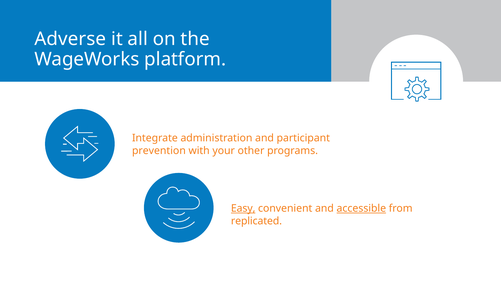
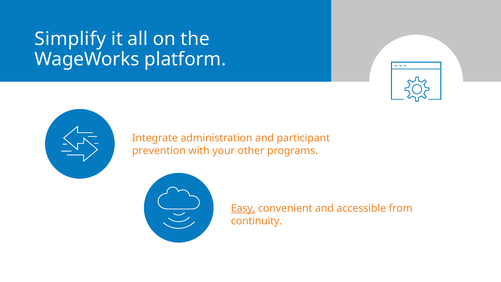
Adverse: Adverse -> Simplify
accessible underline: present -> none
replicated: replicated -> continuity
